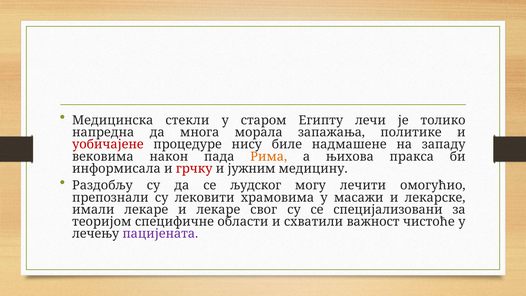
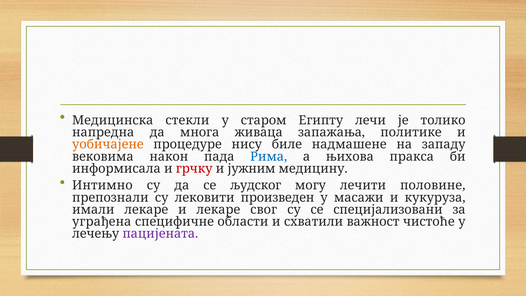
морала: морала -> живаца
уобичајене colour: red -> orange
Рима colour: orange -> blue
Раздобљу: Раздобљу -> Интимно
омогућио: омогућио -> половине
храмовима: храмовима -> произведен
лекарске: лекарске -> кукуруза
теоријом: теоријом -> уграђена
